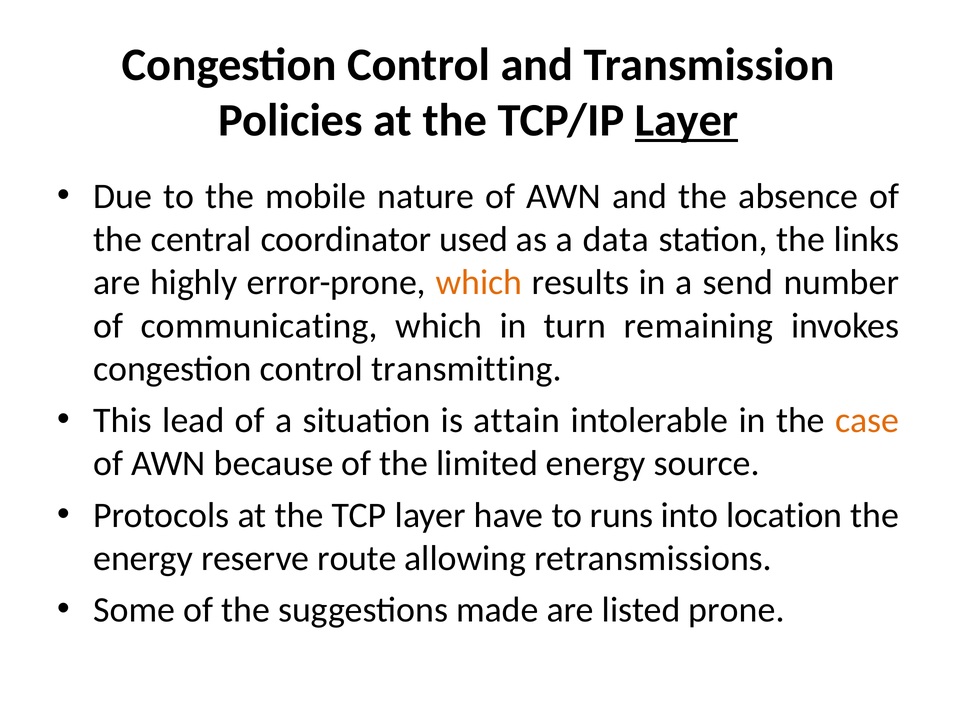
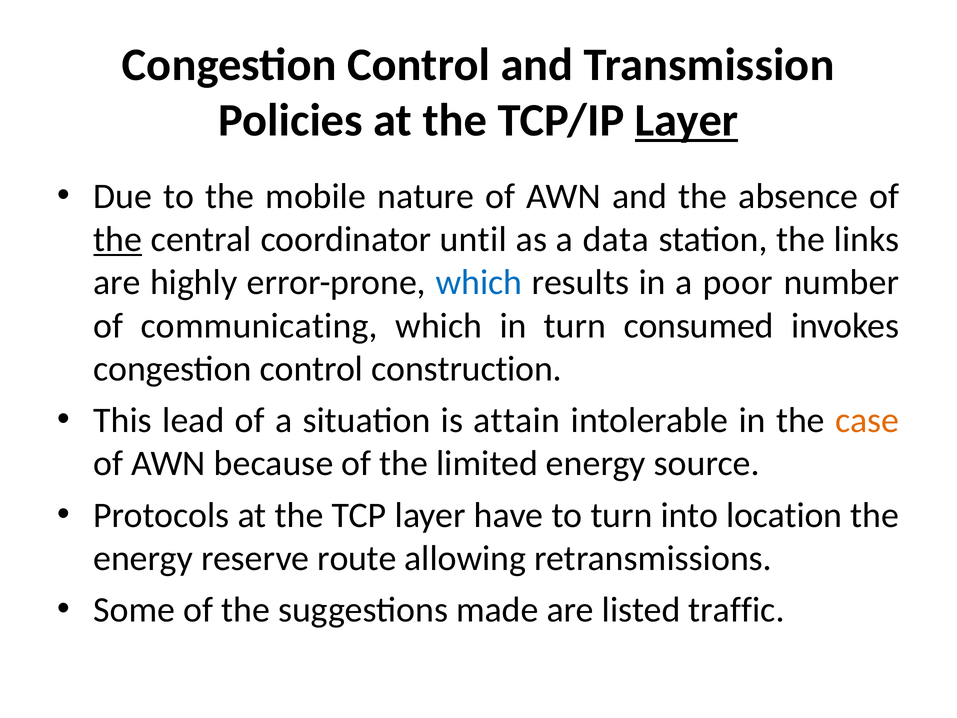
the at (118, 239) underline: none -> present
used: used -> until
which at (479, 283) colour: orange -> blue
send: send -> poor
remaining: remaining -> consumed
transmitting: transmitting -> construction
to runs: runs -> turn
prone: prone -> traffic
